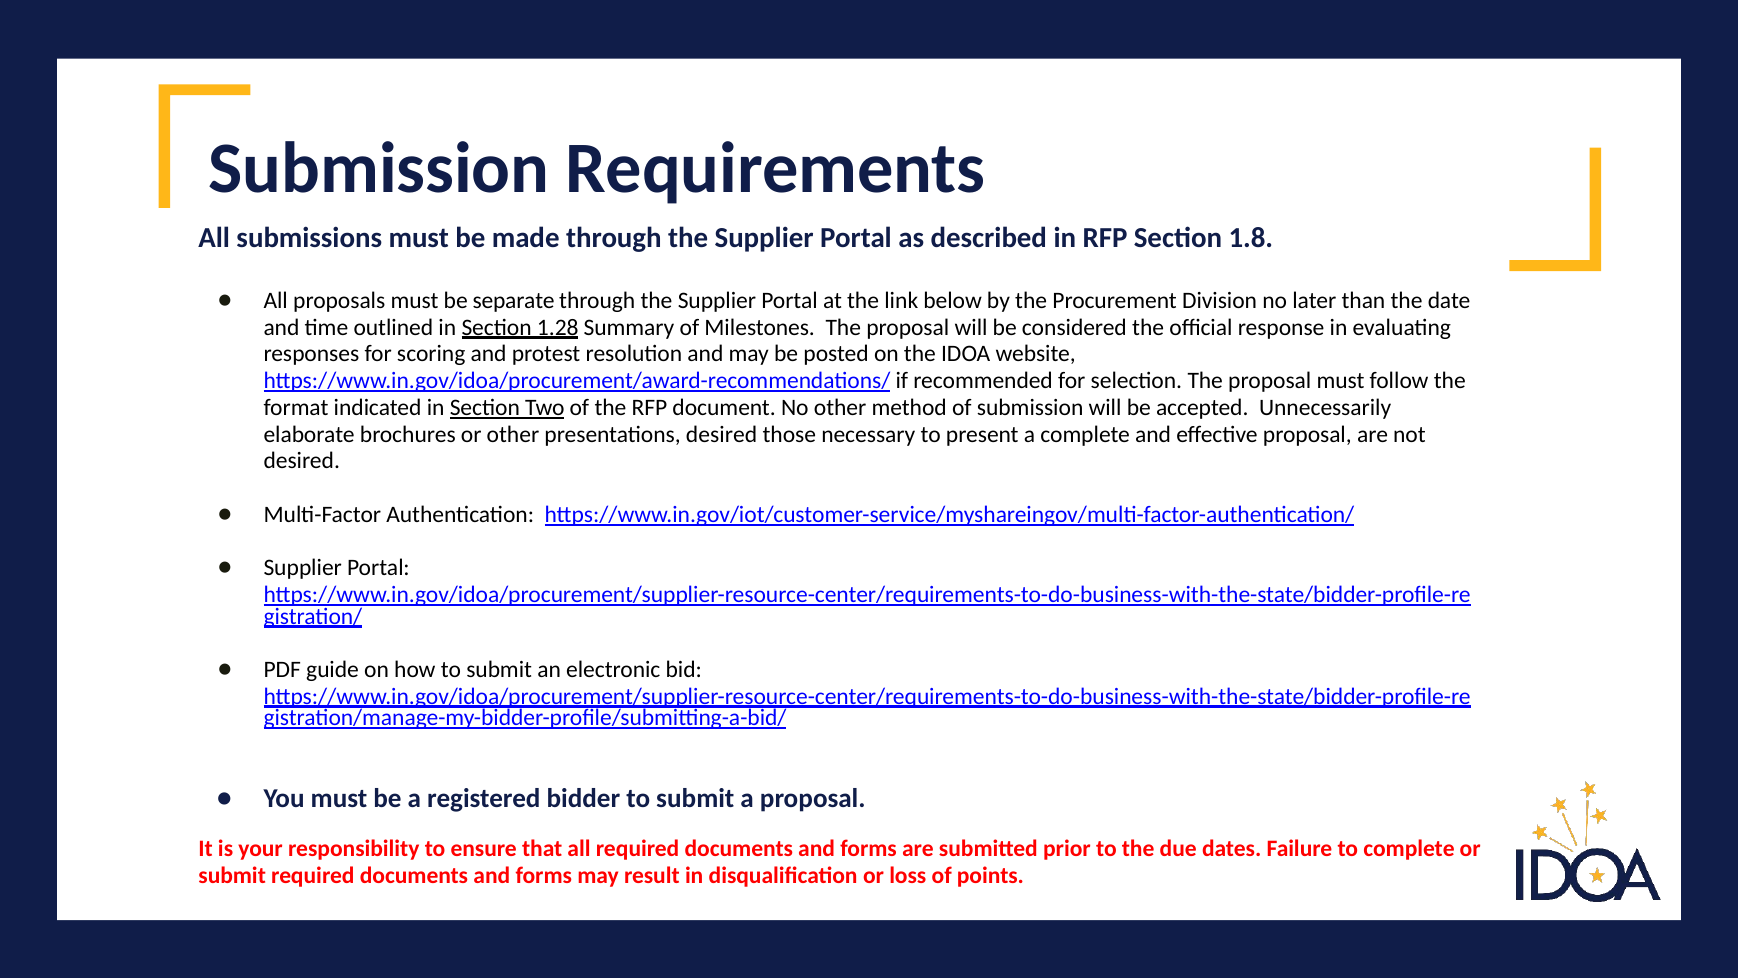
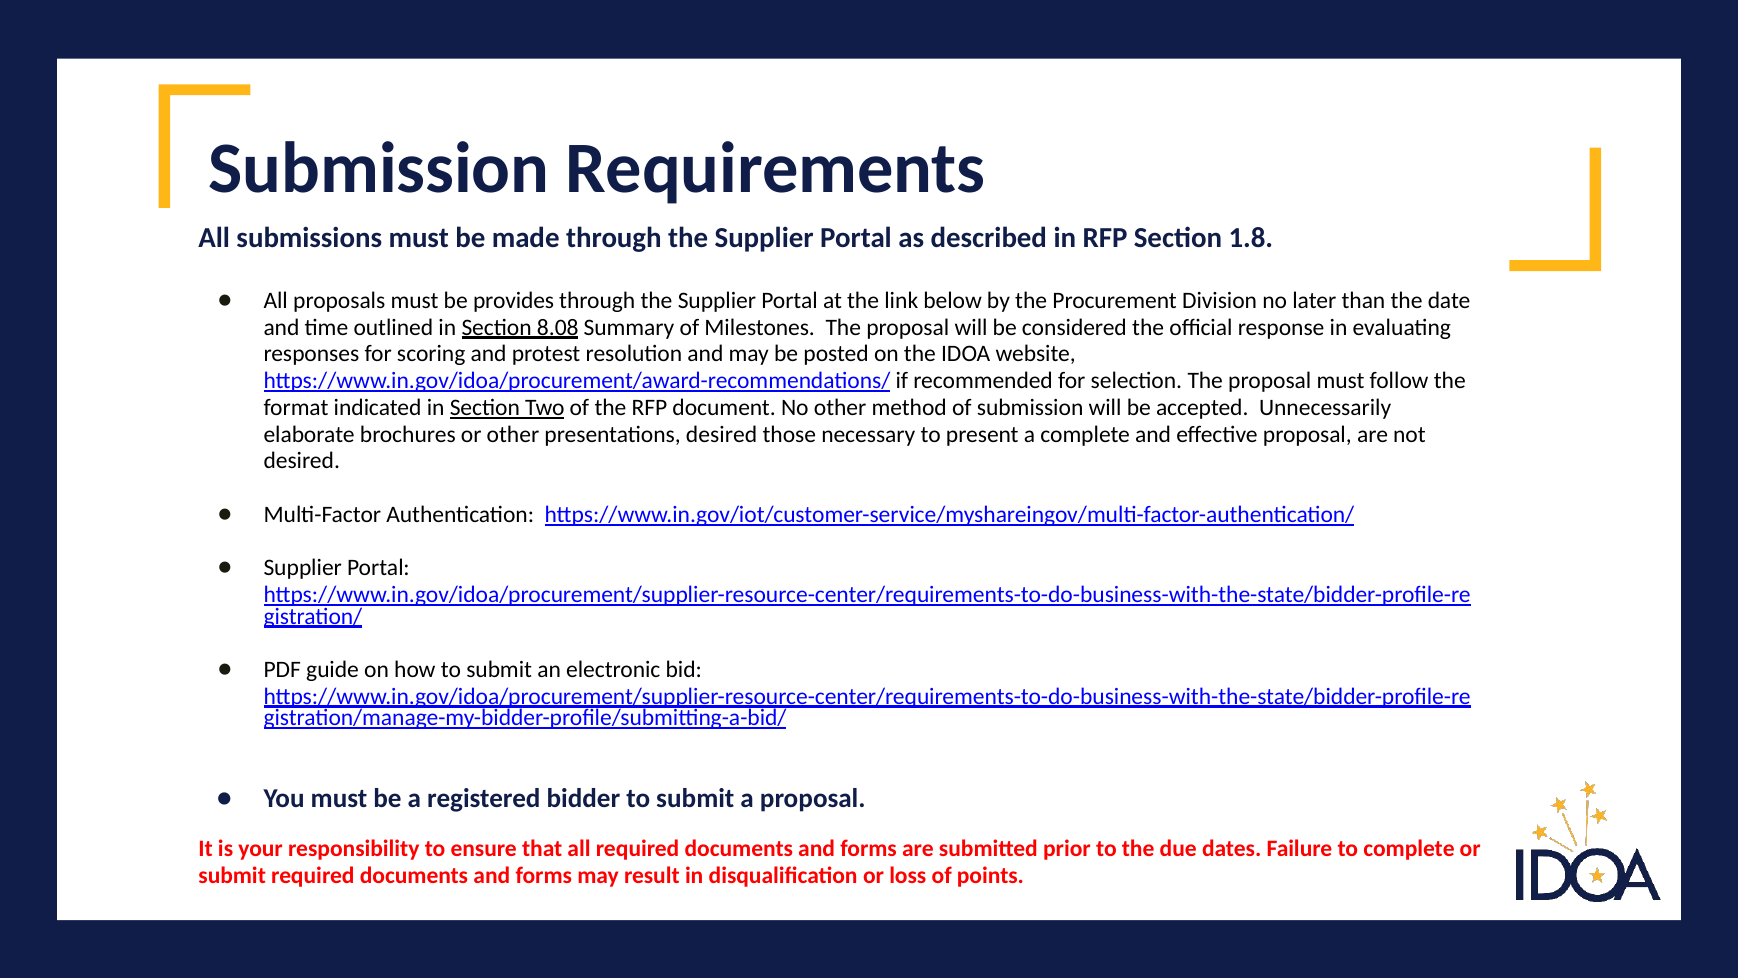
separate: separate -> provides
1.28: 1.28 -> 8.08
